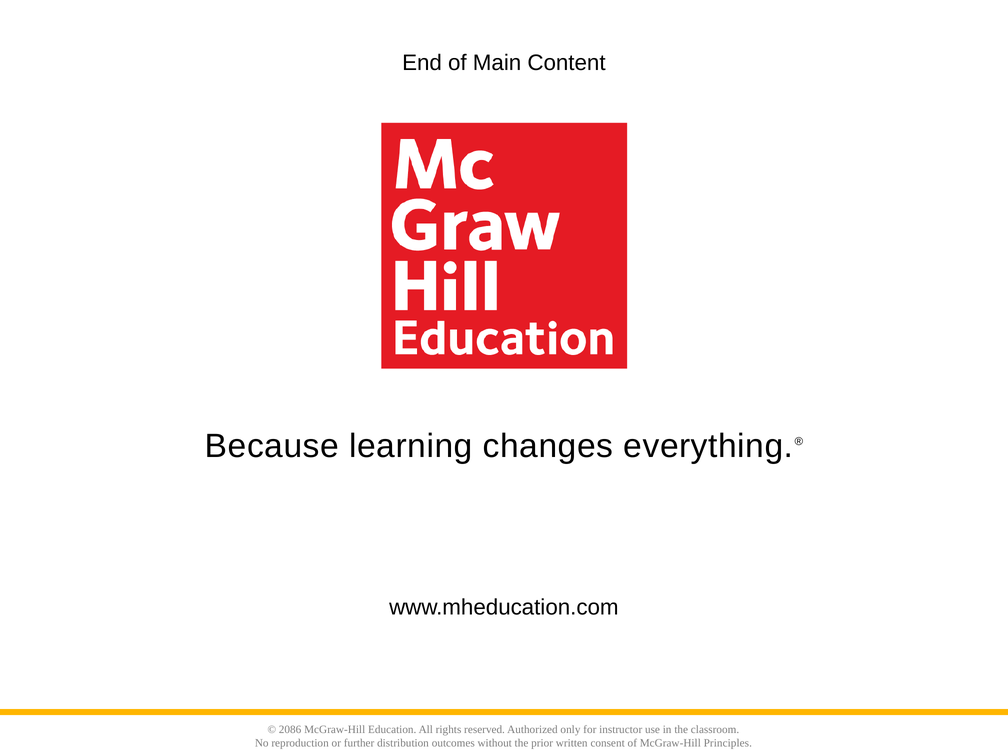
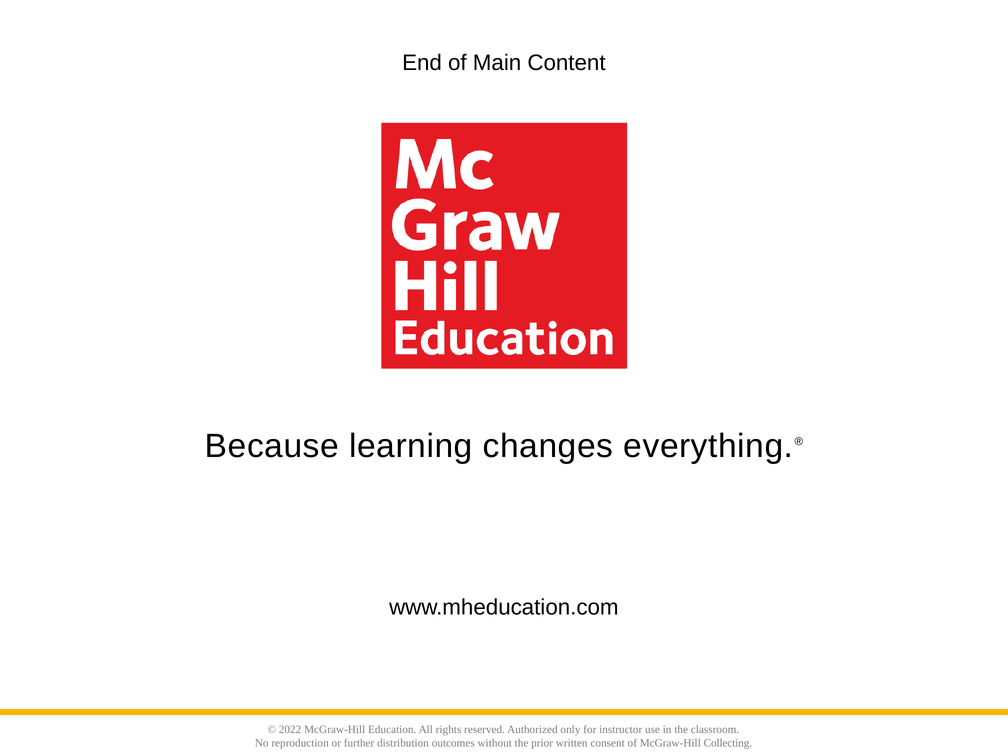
2086: 2086 -> 2022
Principles: Principles -> Collecting
